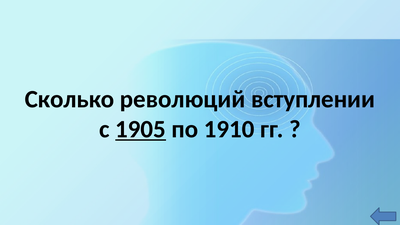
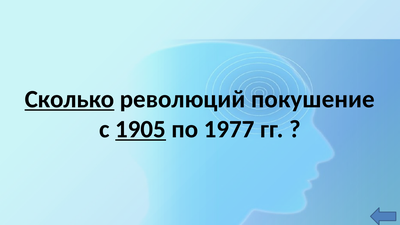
Сколько underline: none -> present
вступлении: вступлении -> покушение
1910: 1910 -> 1977
